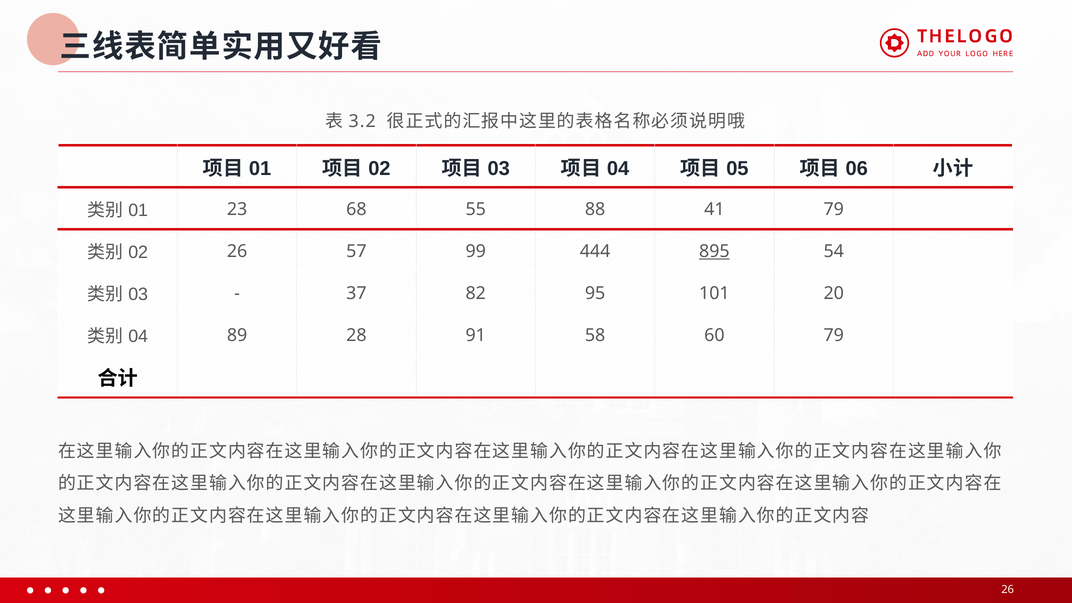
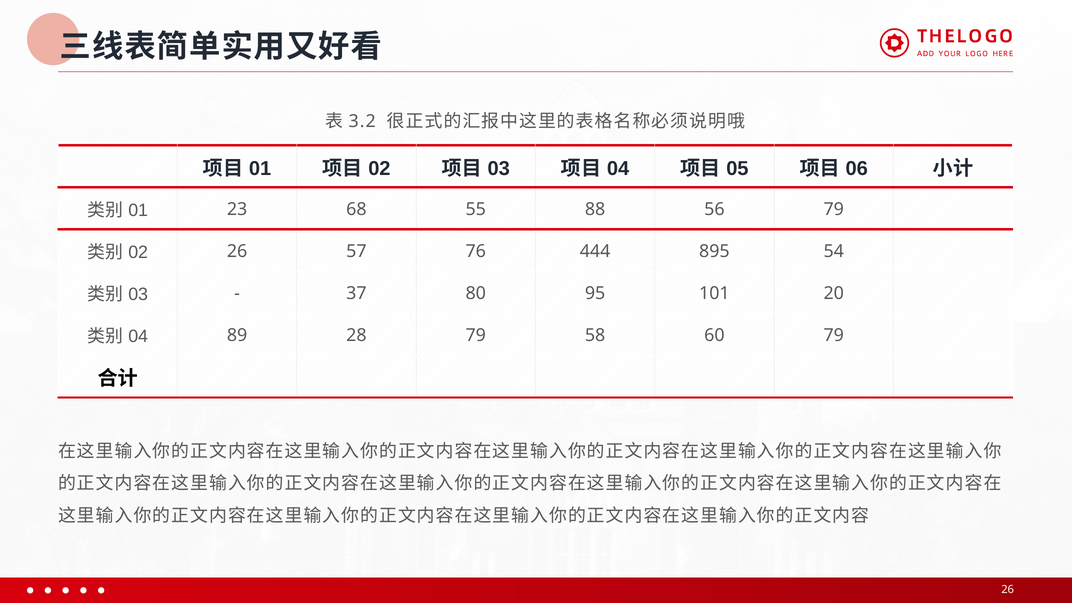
41: 41 -> 56
99: 99 -> 76
895 underline: present -> none
82: 82 -> 80
28 91: 91 -> 79
